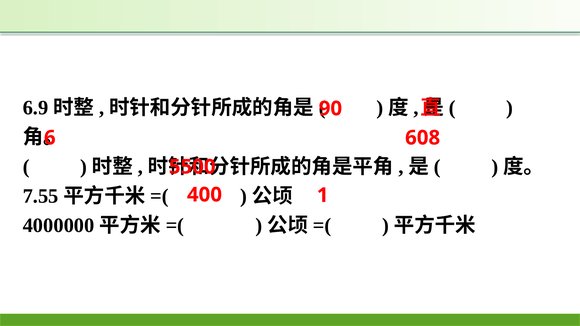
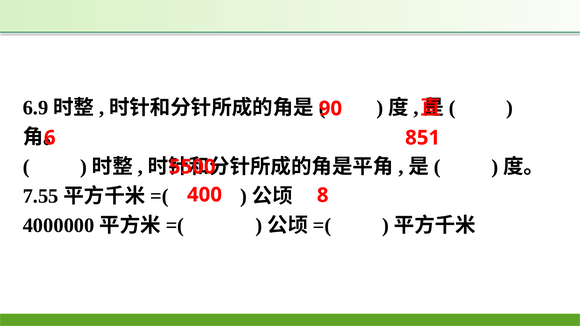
608: 608 -> 851
1: 1 -> 8
